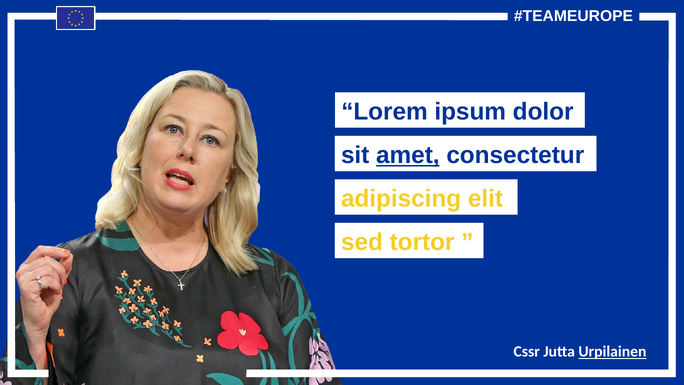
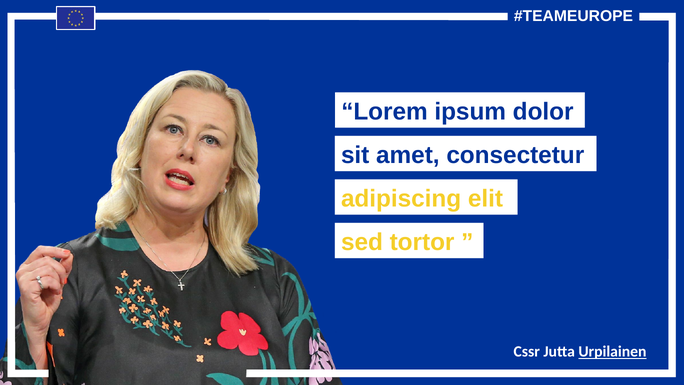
amet underline: present -> none
